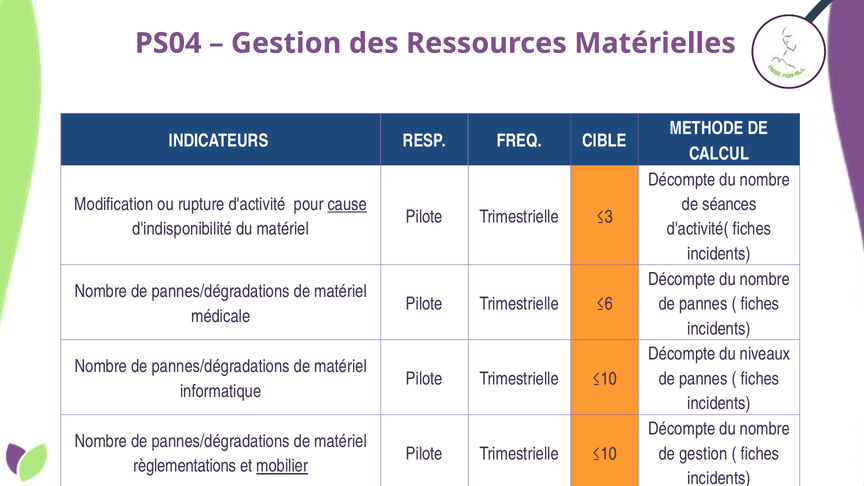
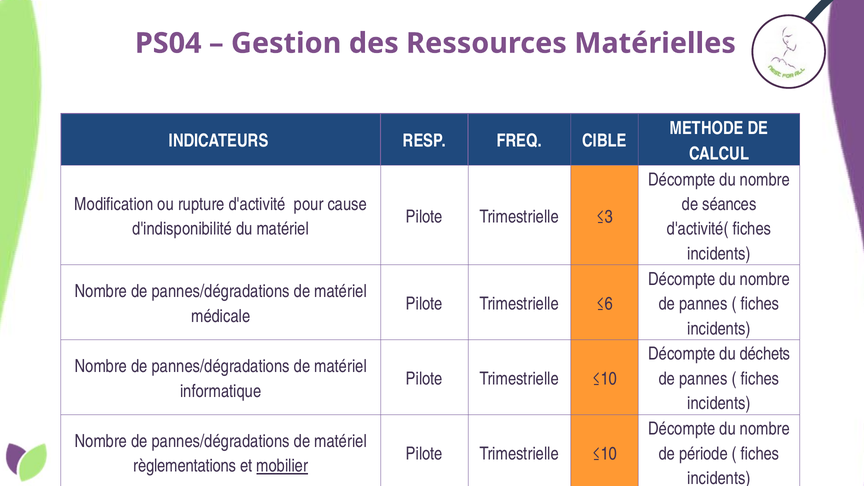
cause underline: present -> none
niveaux: niveaux -> déchets
de gestion: gestion -> période
